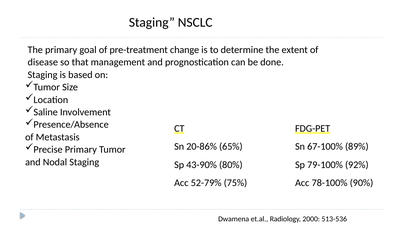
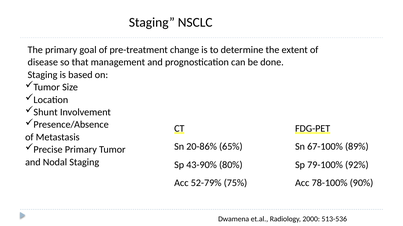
Saline: Saline -> Shunt
